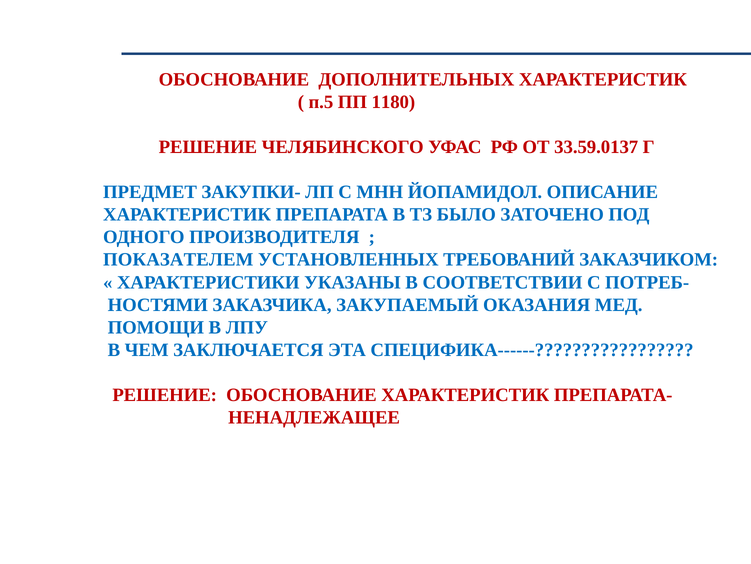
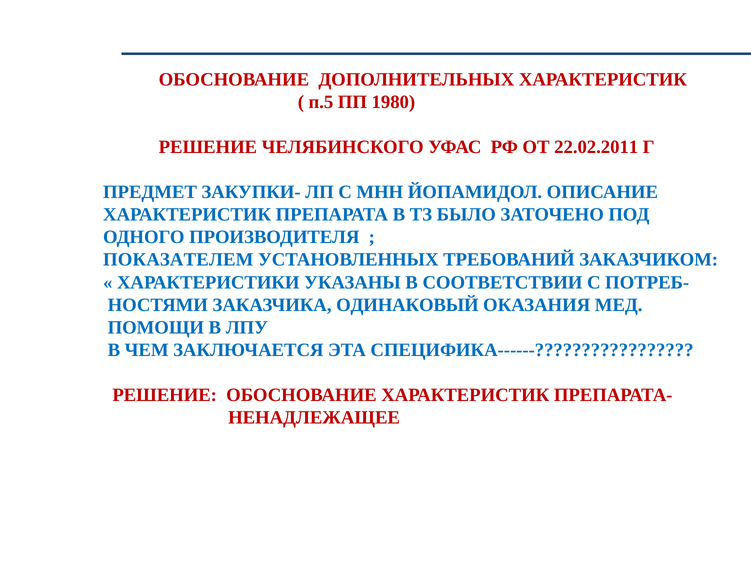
1180: 1180 -> 1980
33.59.0137: 33.59.0137 -> 22.02.2011
ЗАКУПАЕМЫЙ: ЗАКУПАЕМЫЙ -> ОДИНАКОВЫЙ
